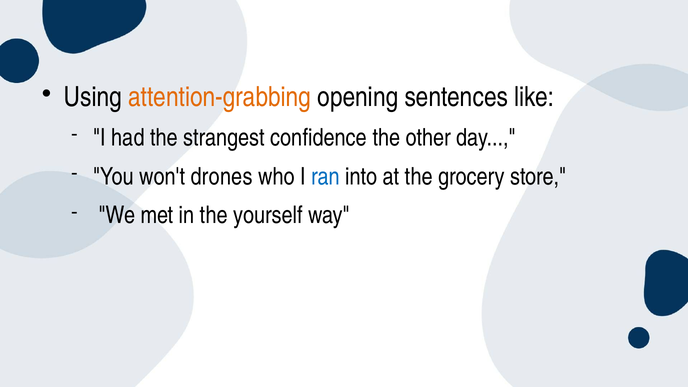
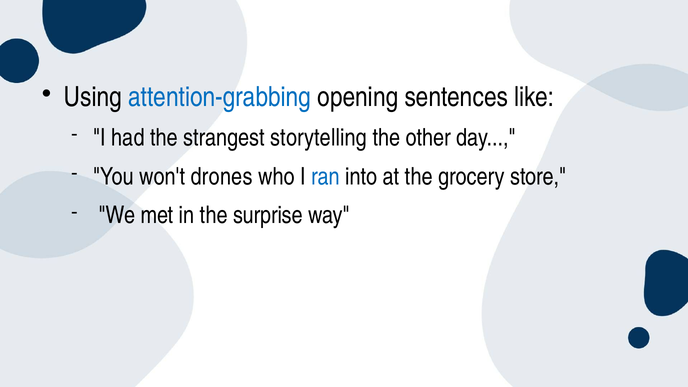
attention-grabbing colour: orange -> blue
confidence: confidence -> storytelling
yourself: yourself -> surprise
